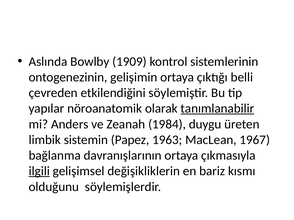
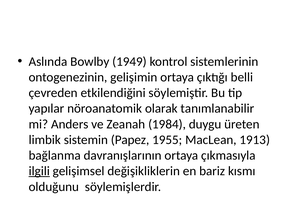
1909: 1909 -> 1949
tanımlanabilir underline: present -> none
1963: 1963 -> 1955
1967: 1967 -> 1913
